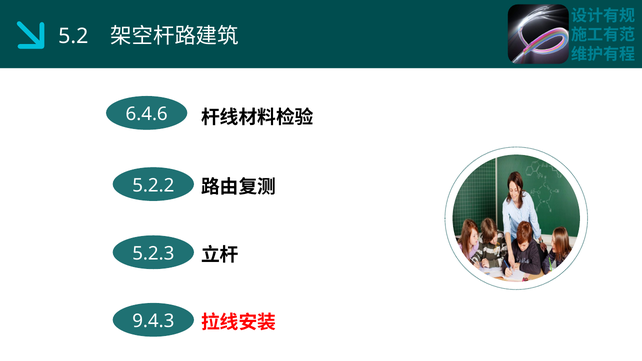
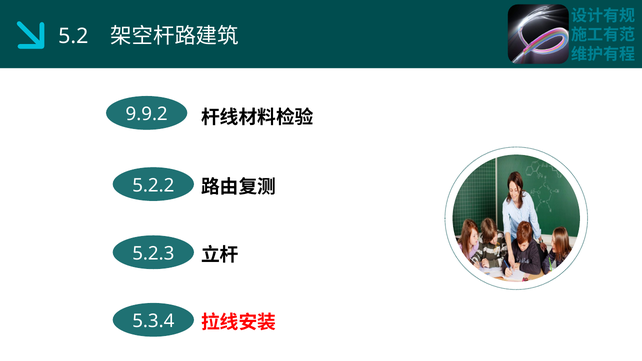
6.4.6: 6.4.6 -> 9.9.2
9.4.3: 9.4.3 -> 5.3.4
